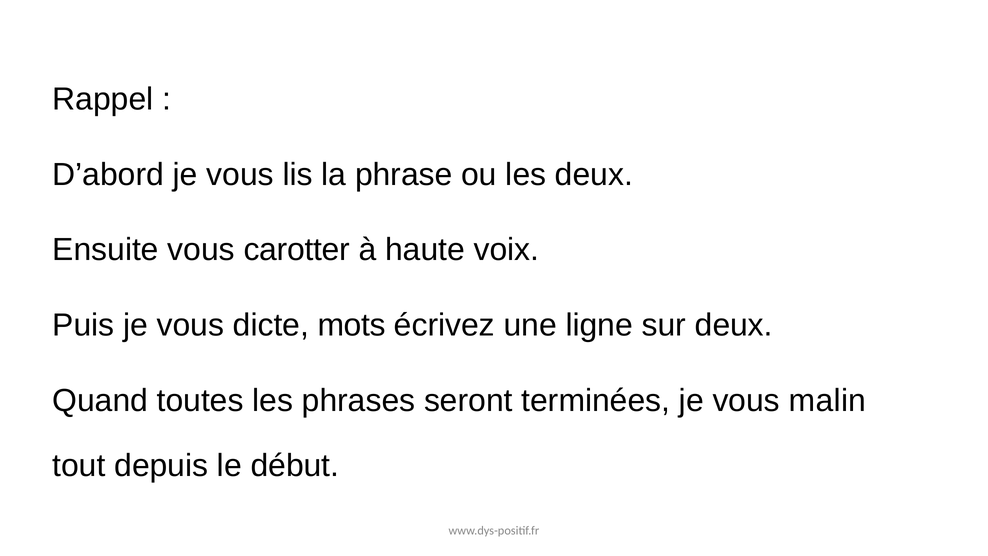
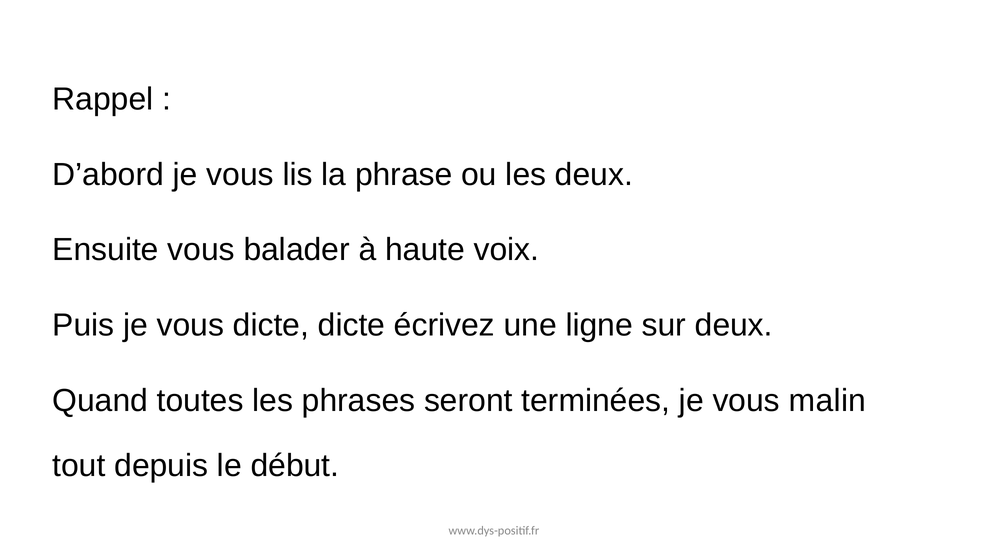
carotter: carotter -> balader
dicte mots: mots -> dicte
